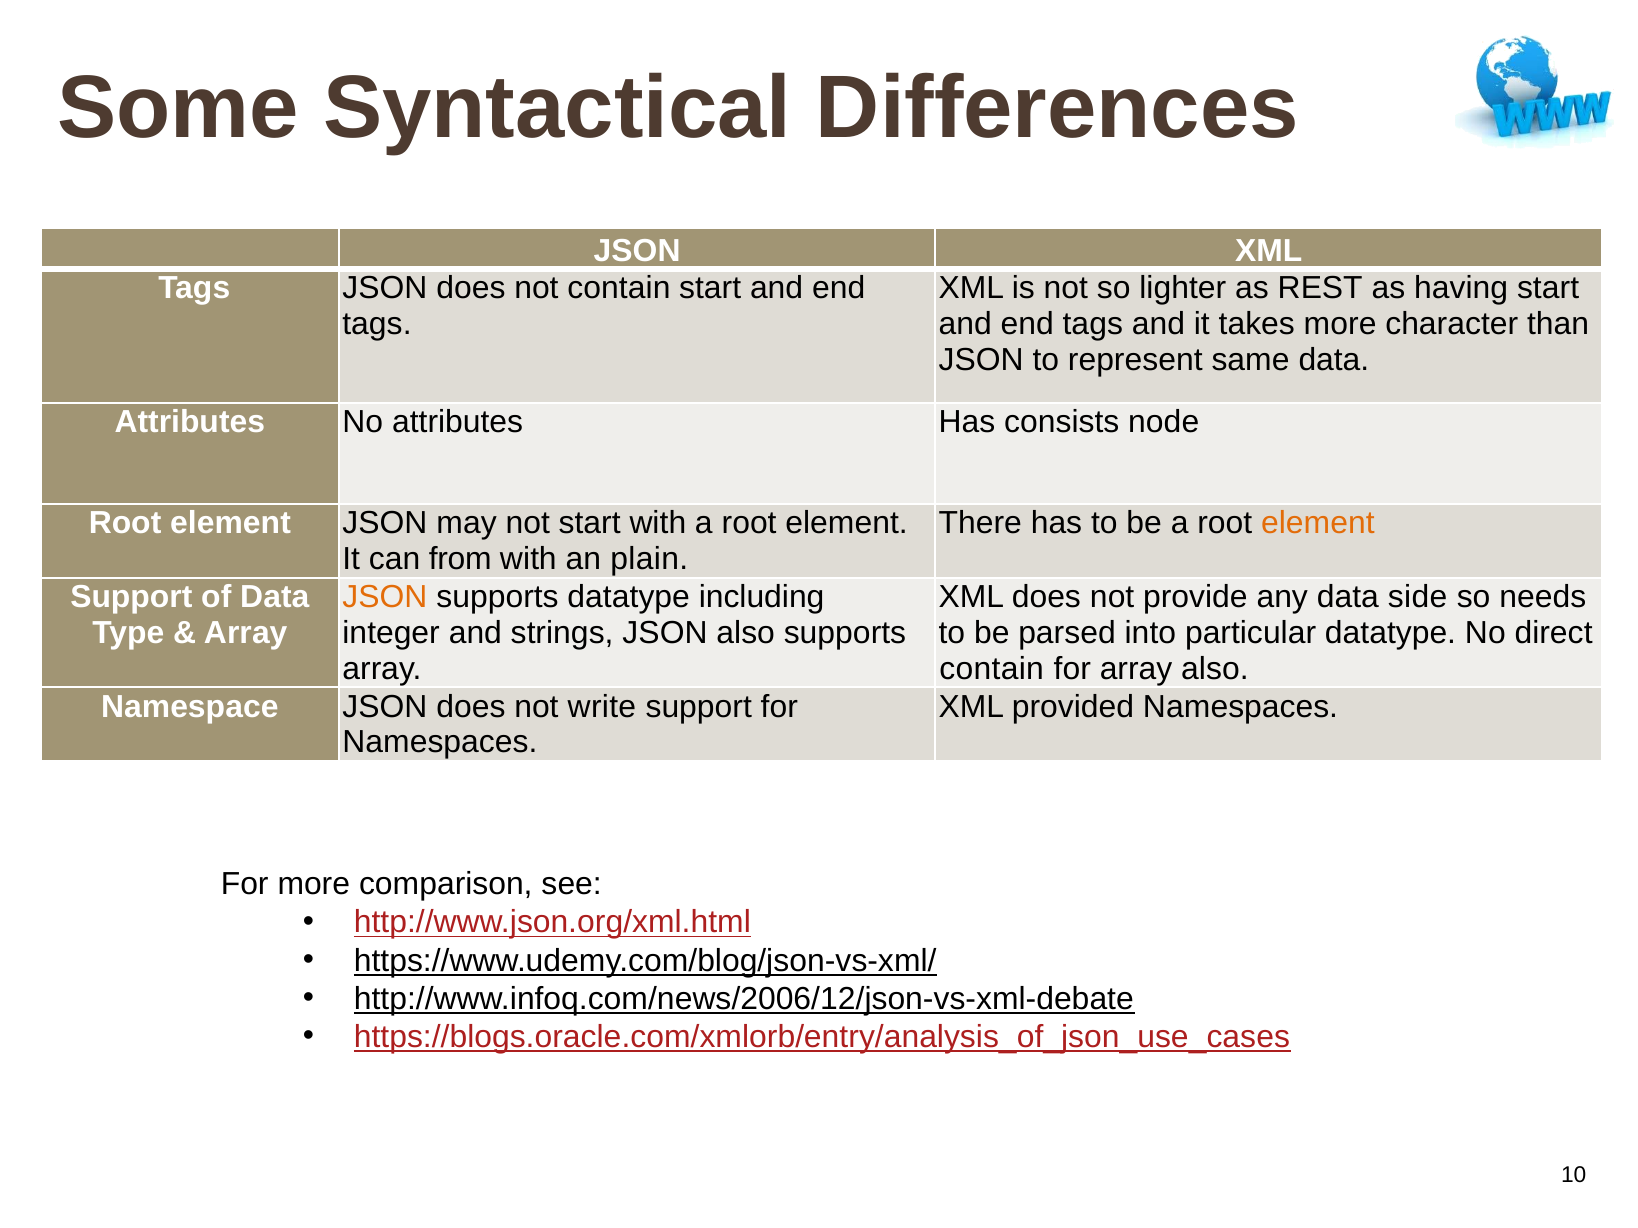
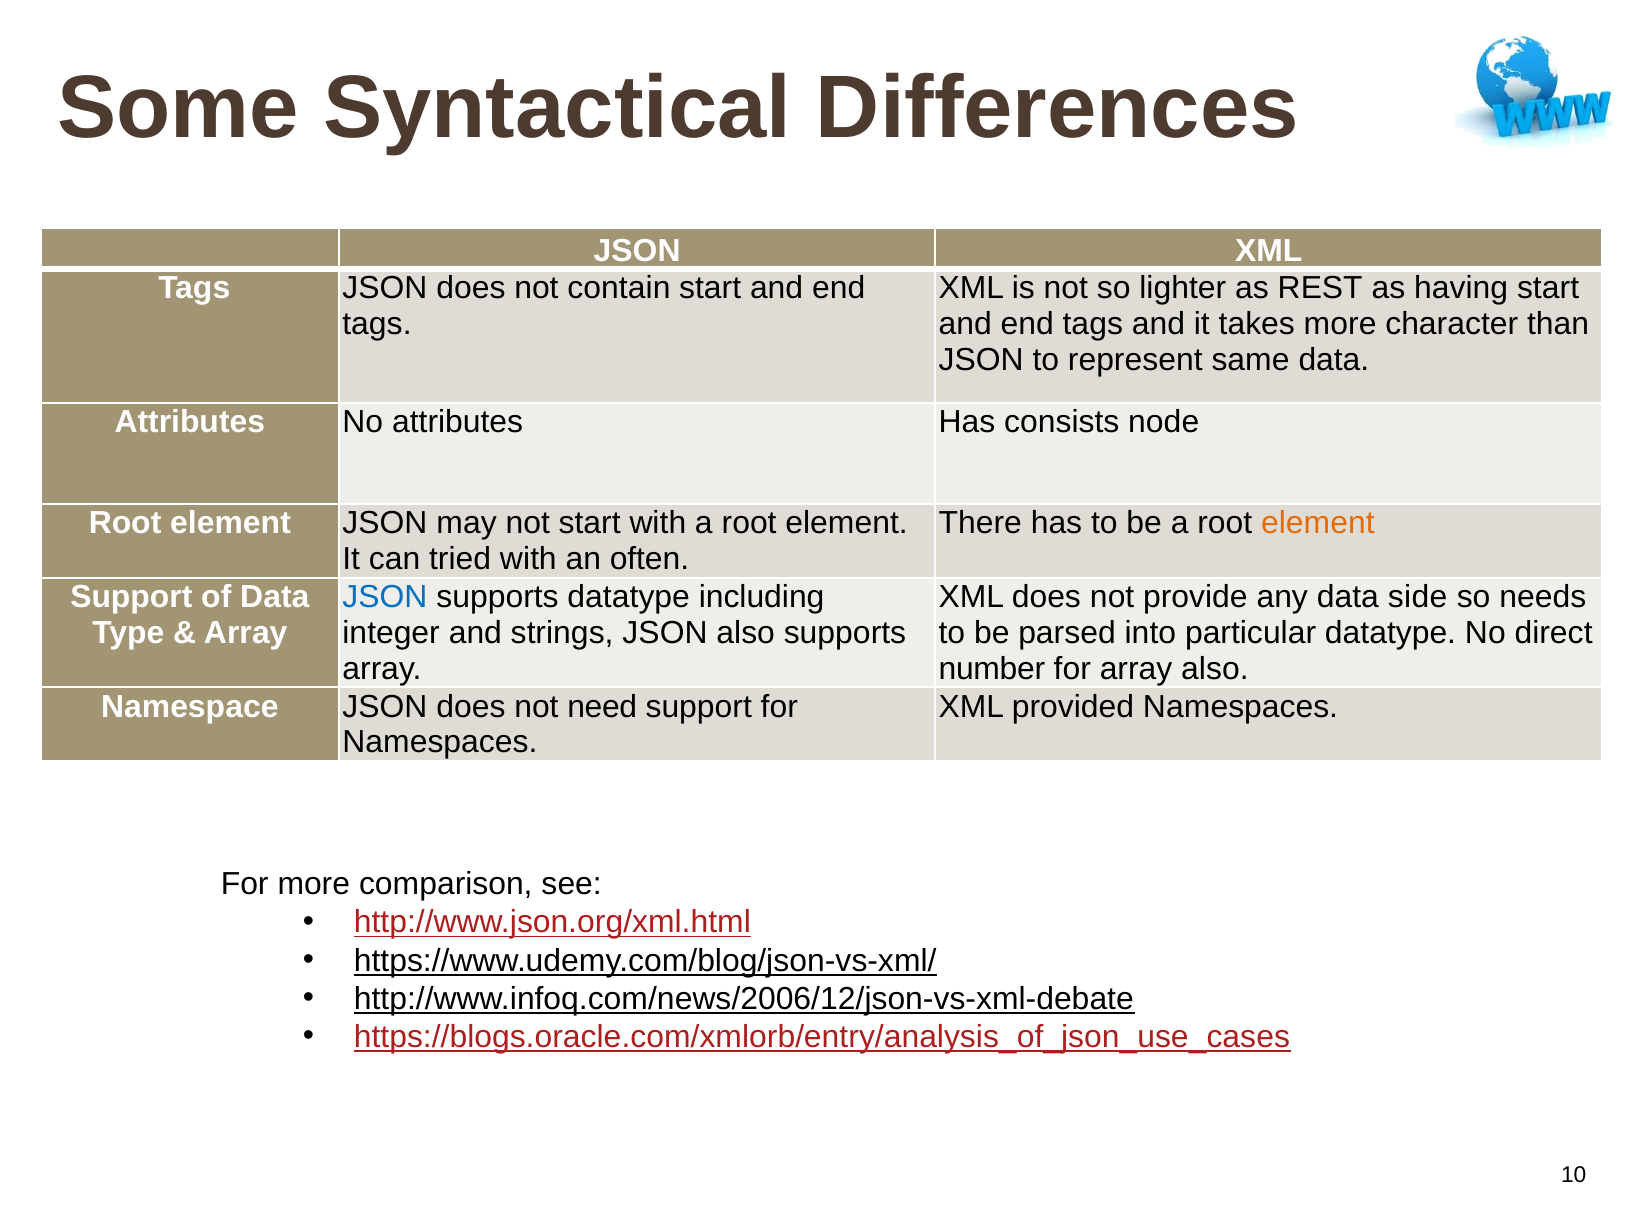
from: from -> tried
plain: plain -> often
JSON at (385, 597) colour: orange -> blue
contain at (992, 669): contain -> number
write: write -> need
